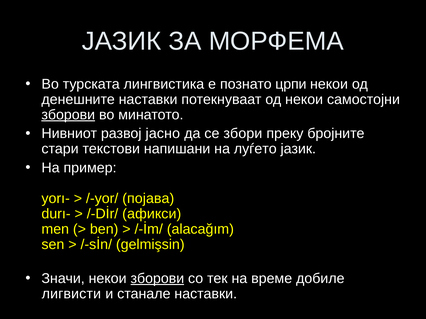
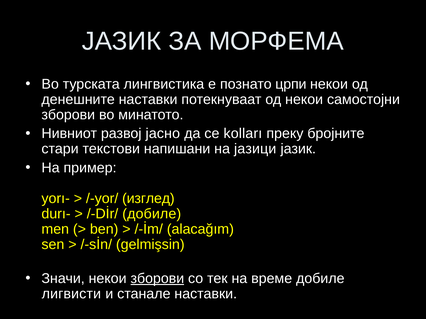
зборови at (68, 115) underline: present -> none
збори: збори -> kolları
луѓето: луѓето -> јазици
појава: појава -> изглед
/-Dİr/ афикси: афикси -> добиле
